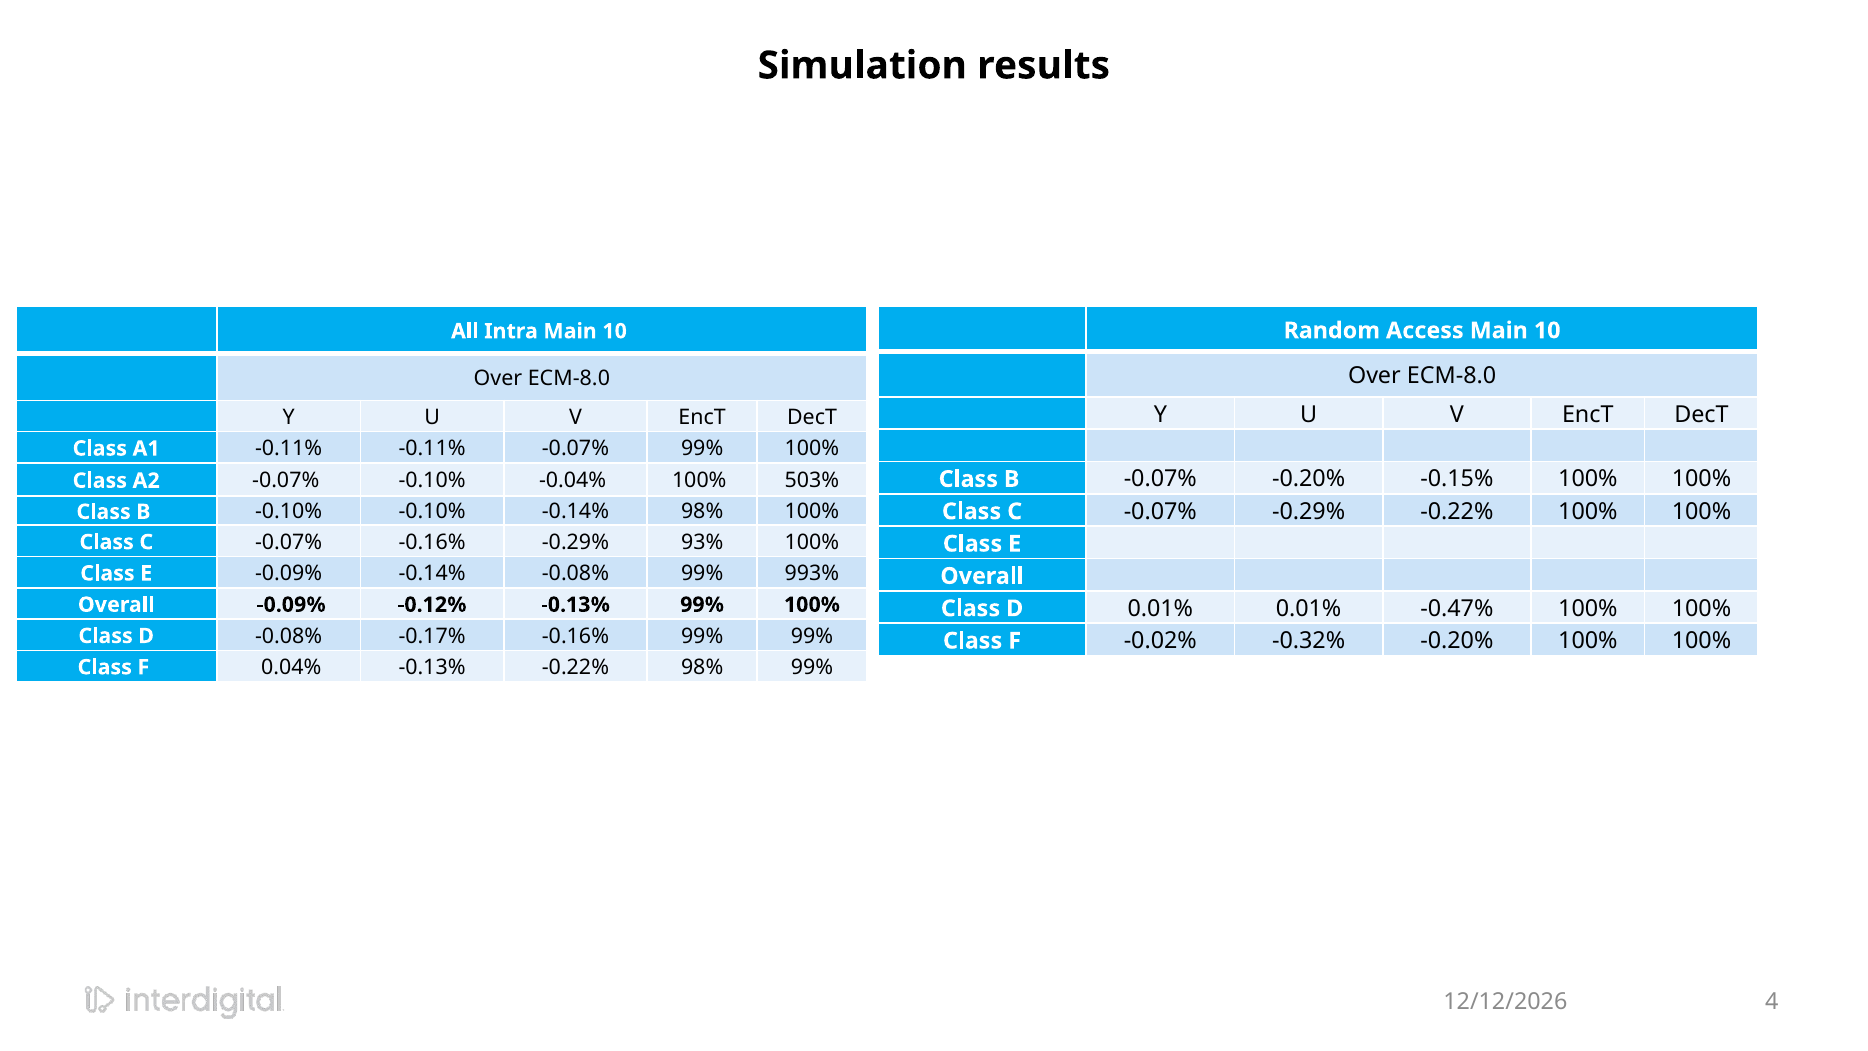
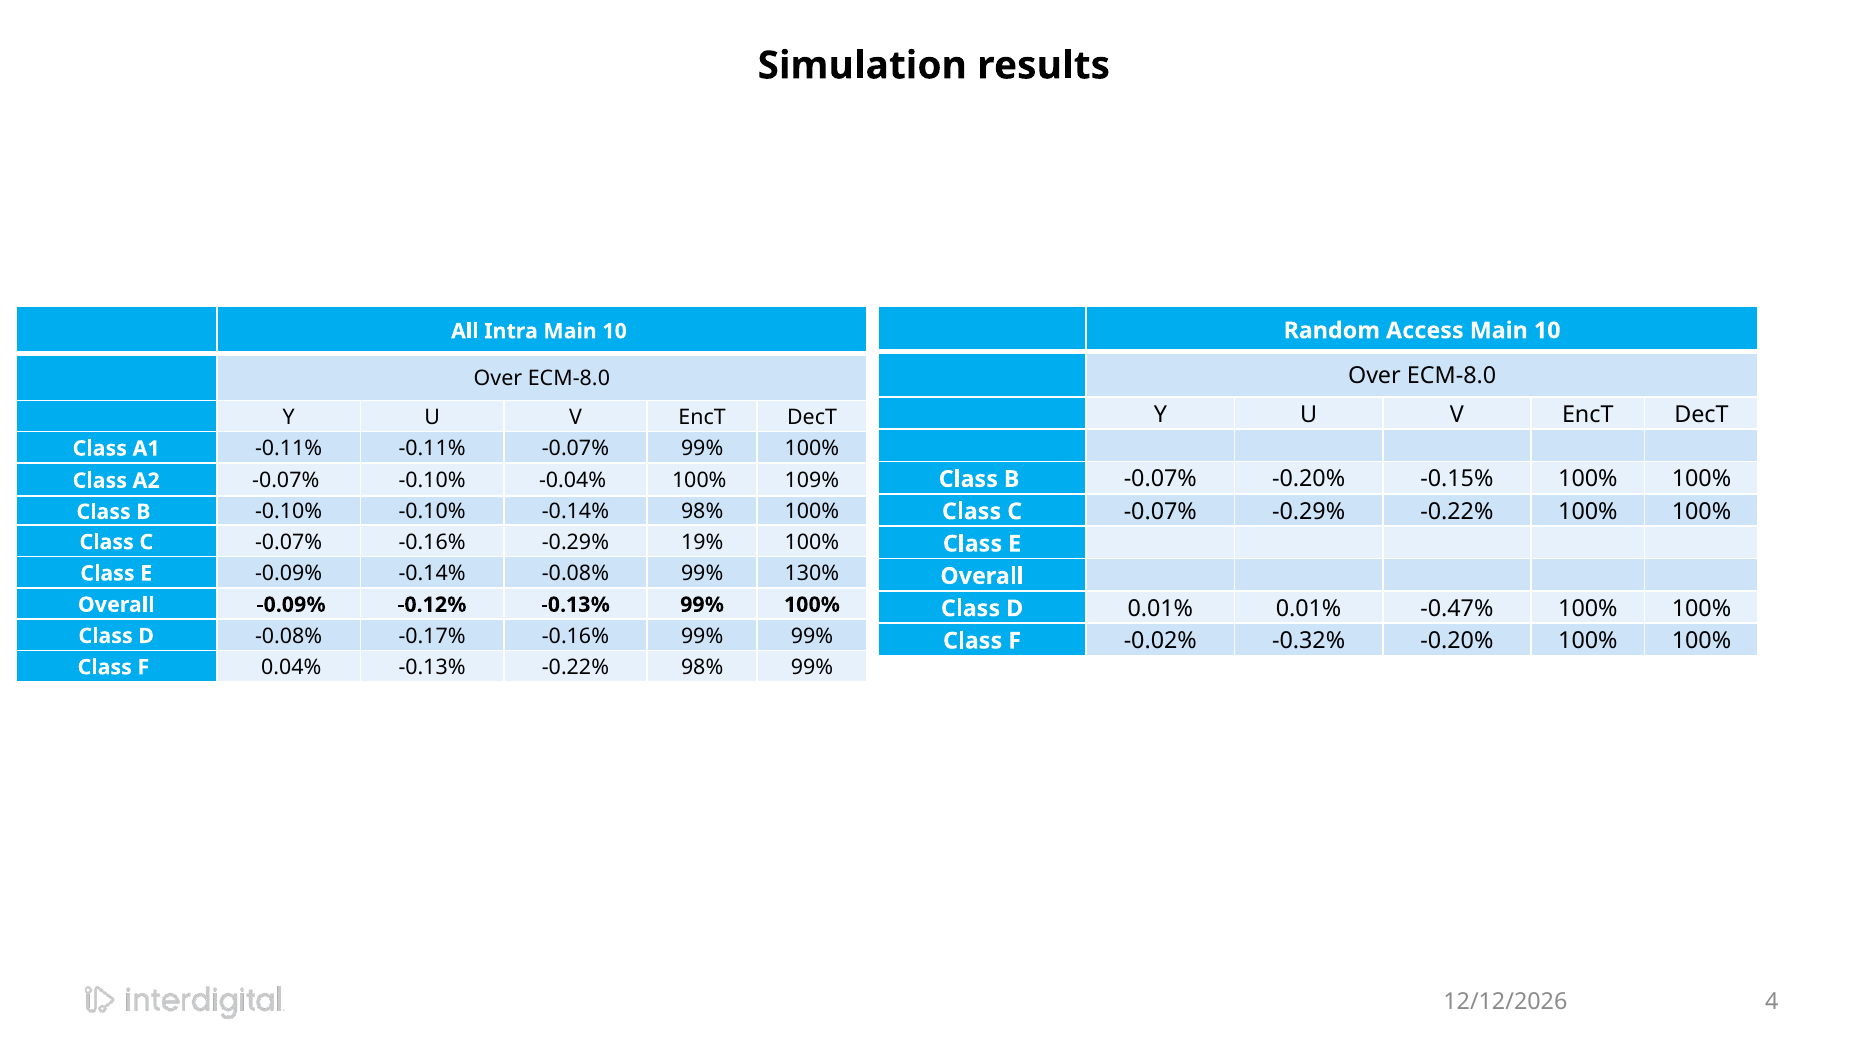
503%: 503% -> 109%
93%: 93% -> 19%
993%: 993% -> 130%
